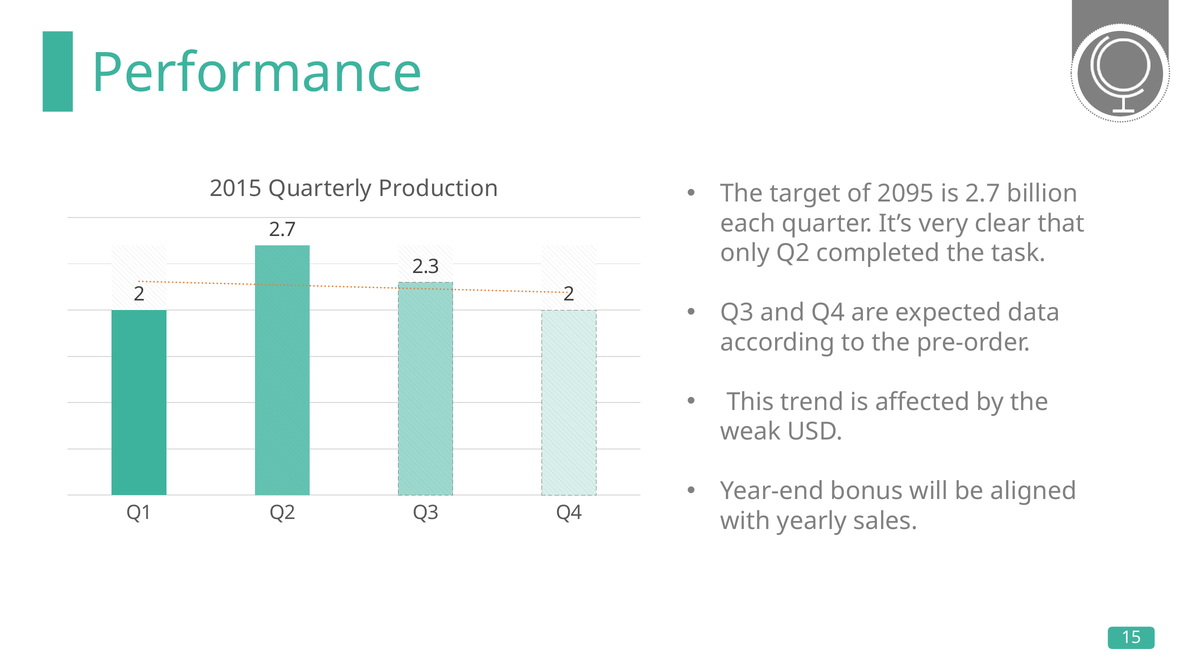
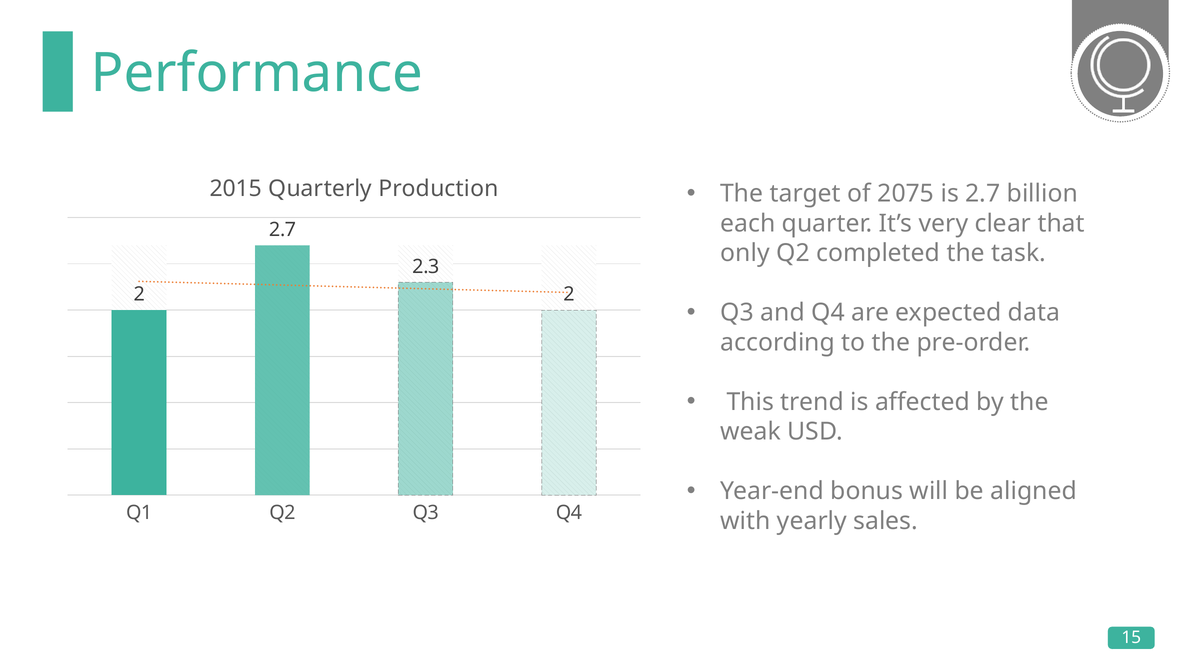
2095: 2095 -> 2075
